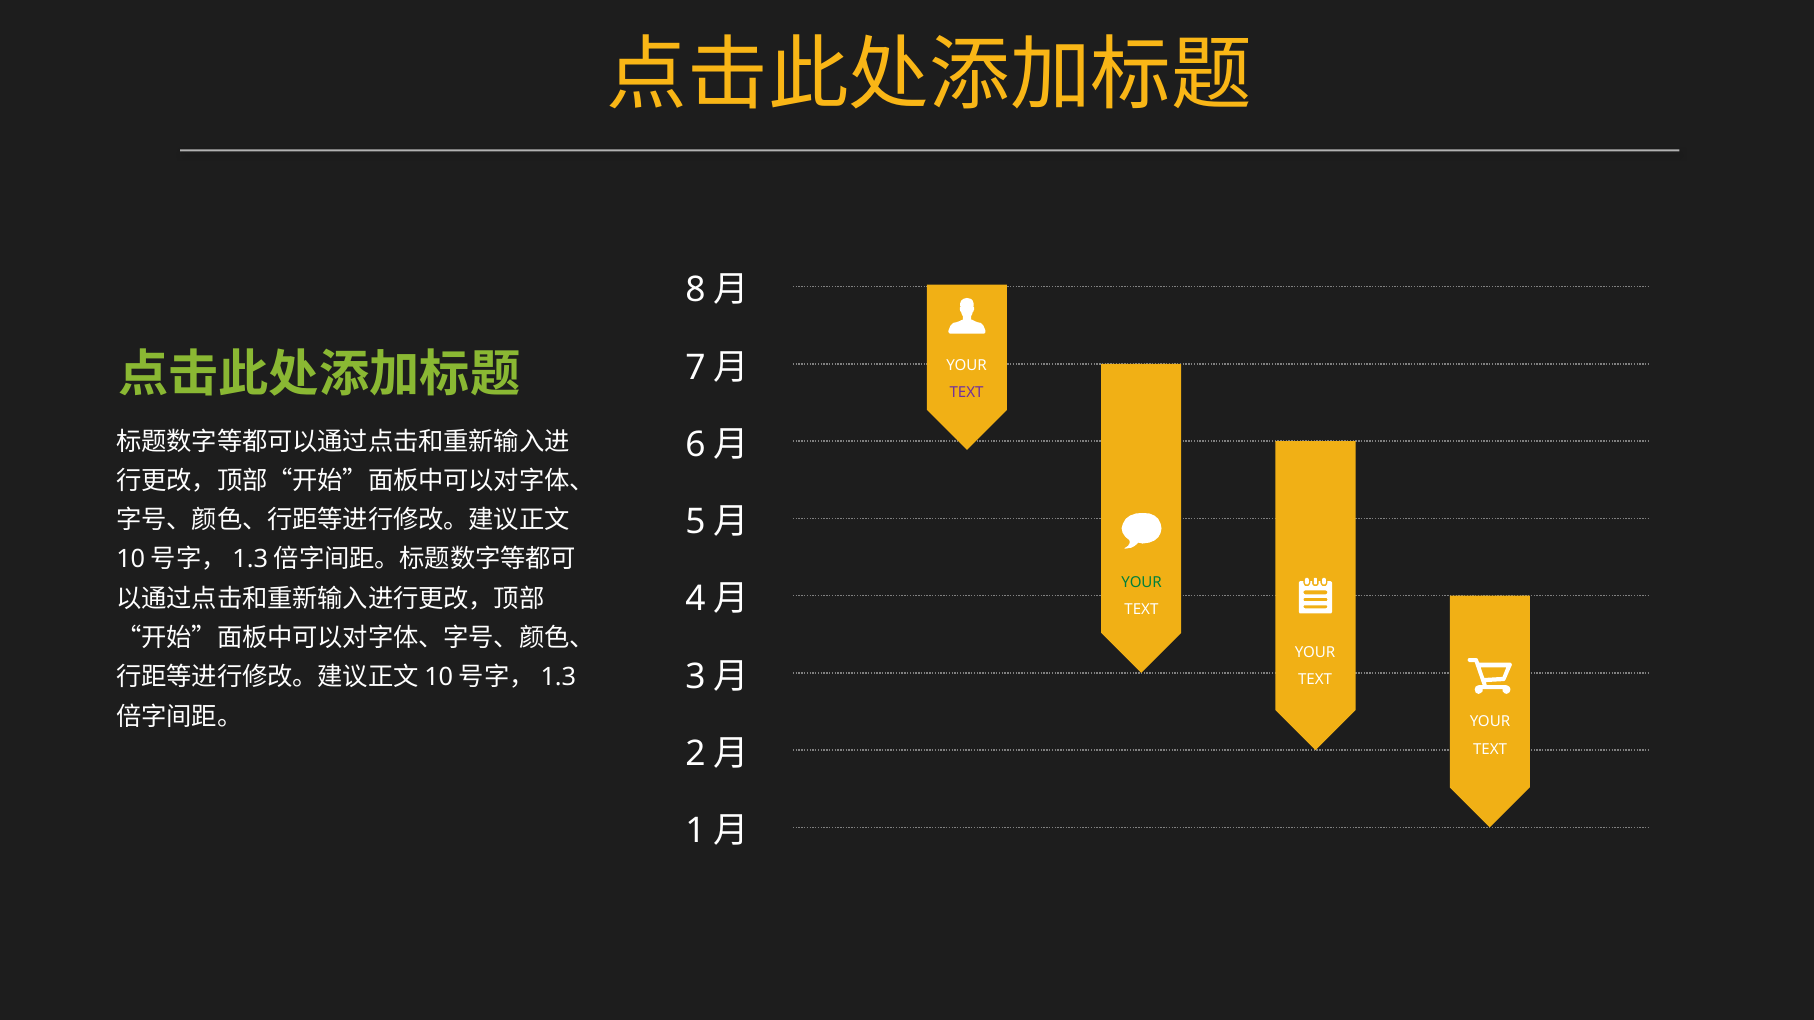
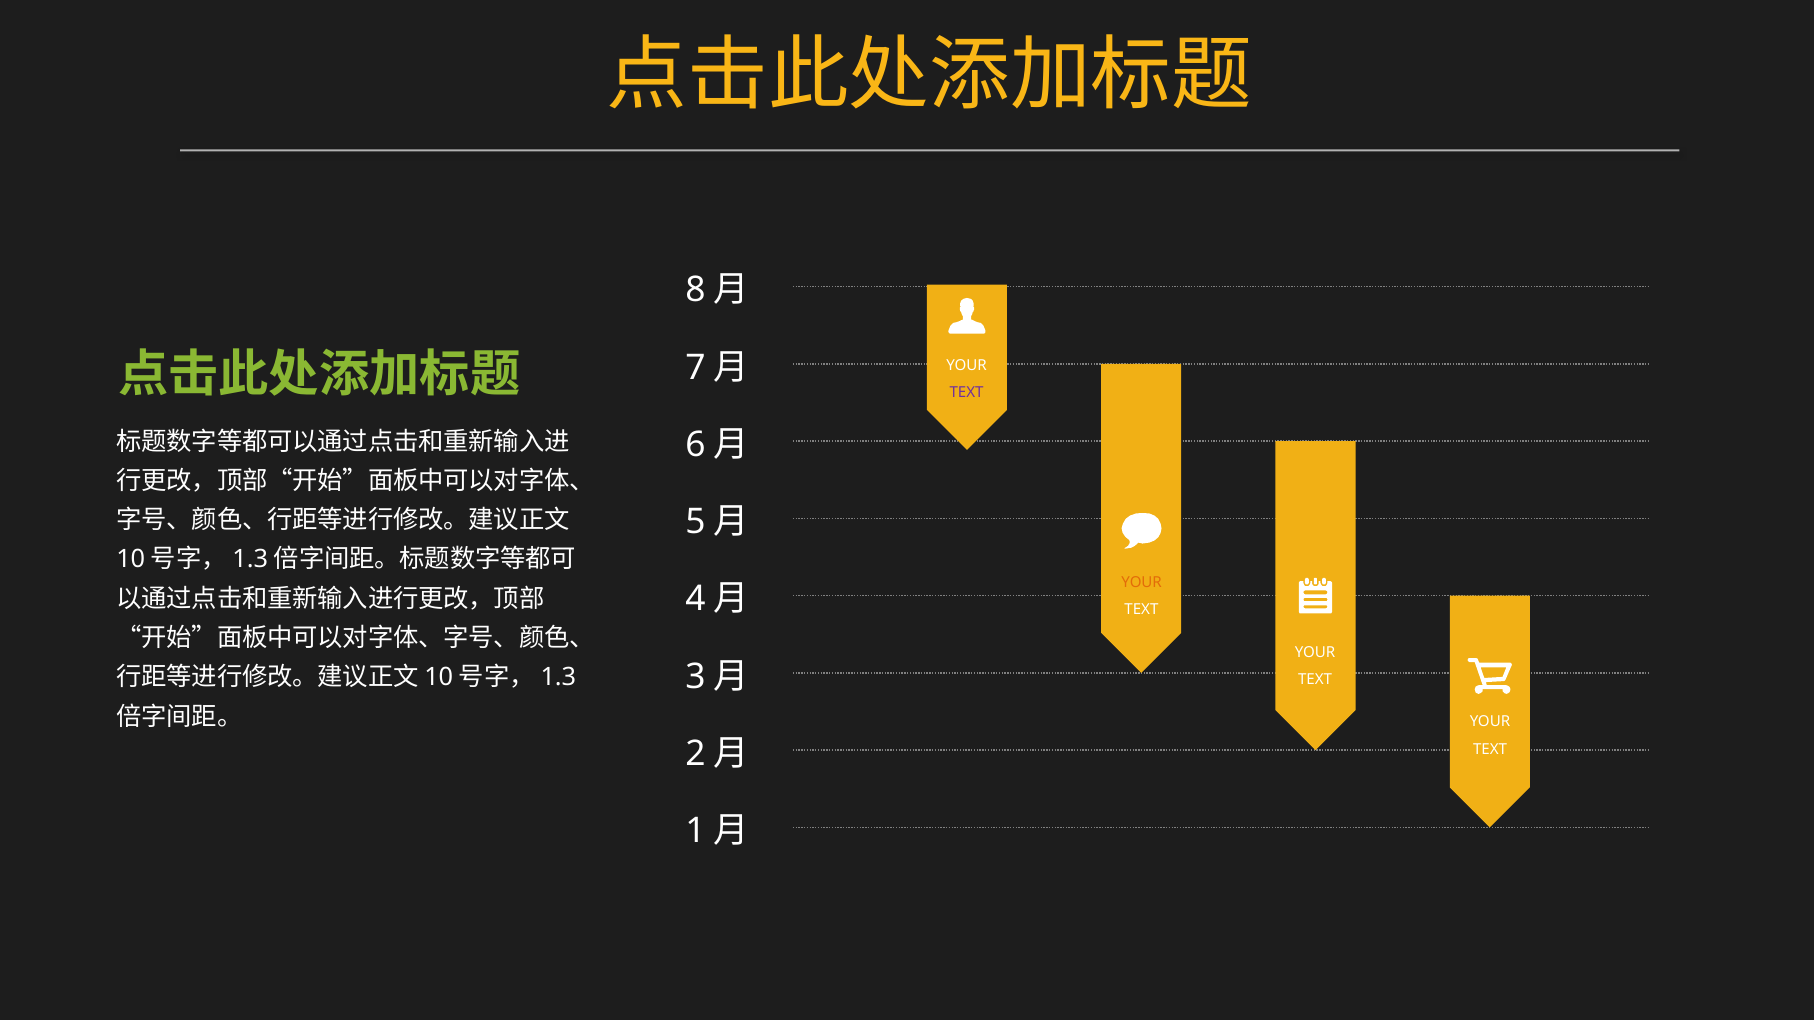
YOUR at (1142, 582) colour: green -> orange
